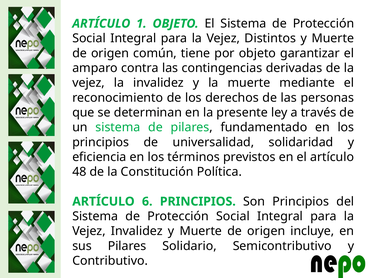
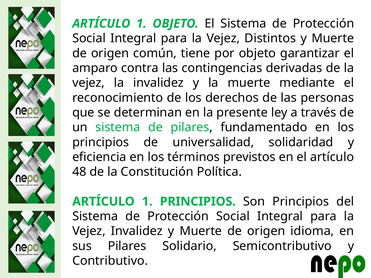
6 at (147, 202): 6 -> 1
incluye: incluye -> idioma
